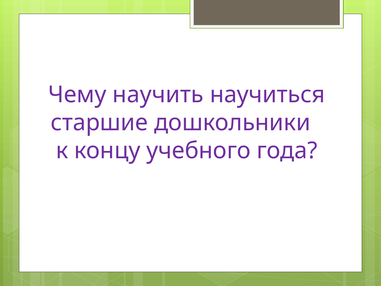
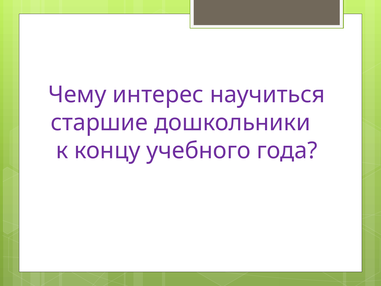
научить: научить -> интерес
